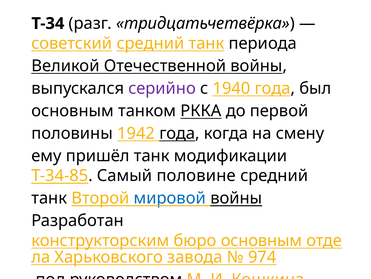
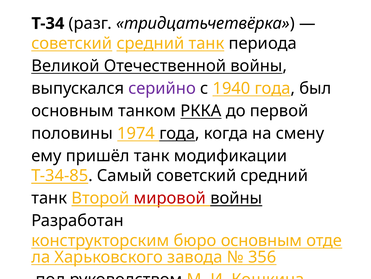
1942: 1942 -> 1974
Самый половине: половине -> советский
мировой colour: blue -> red
974: 974 -> 356
